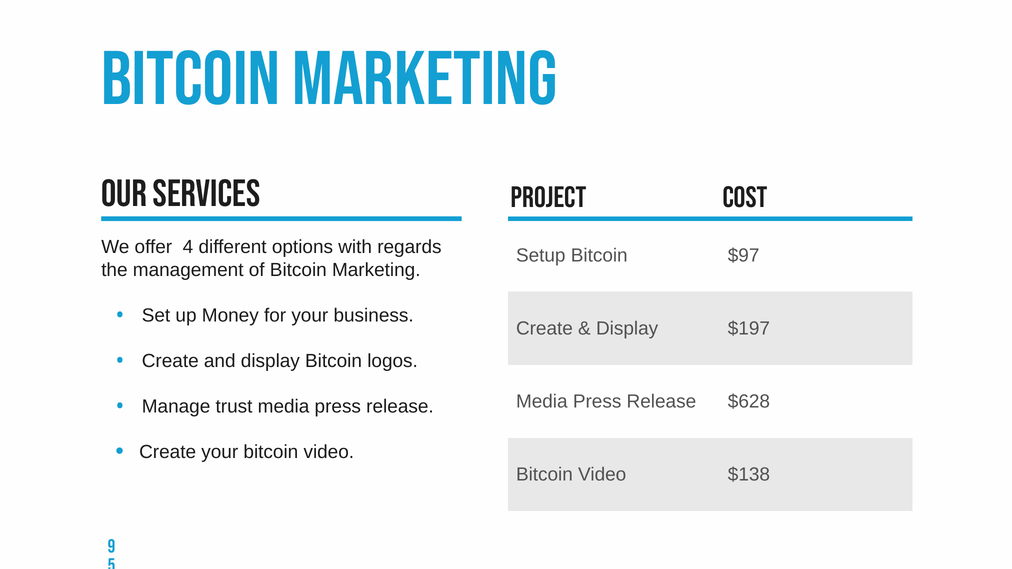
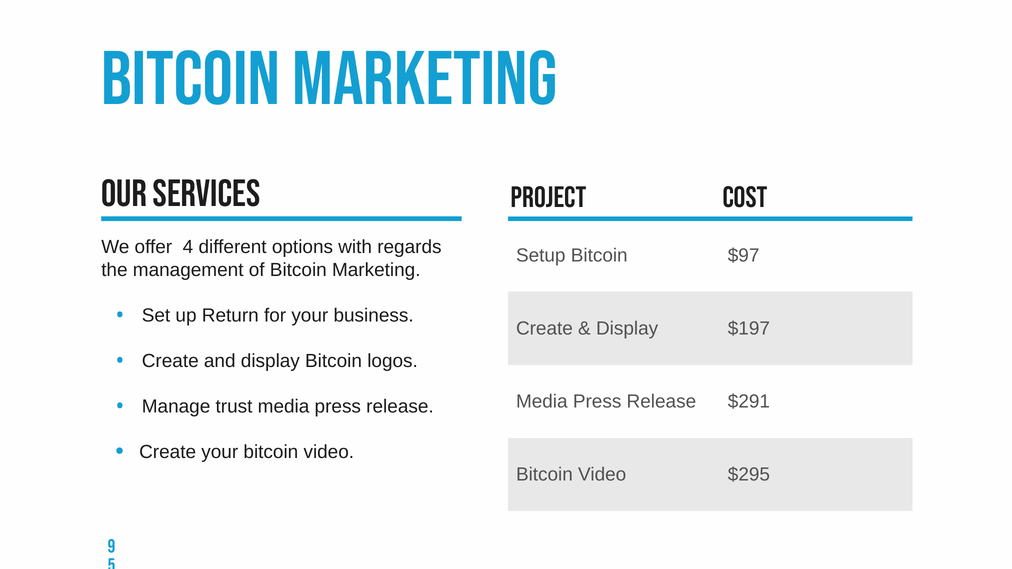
Money: Money -> Return
$628: $628 -> $291
$138: $138 -> $295
